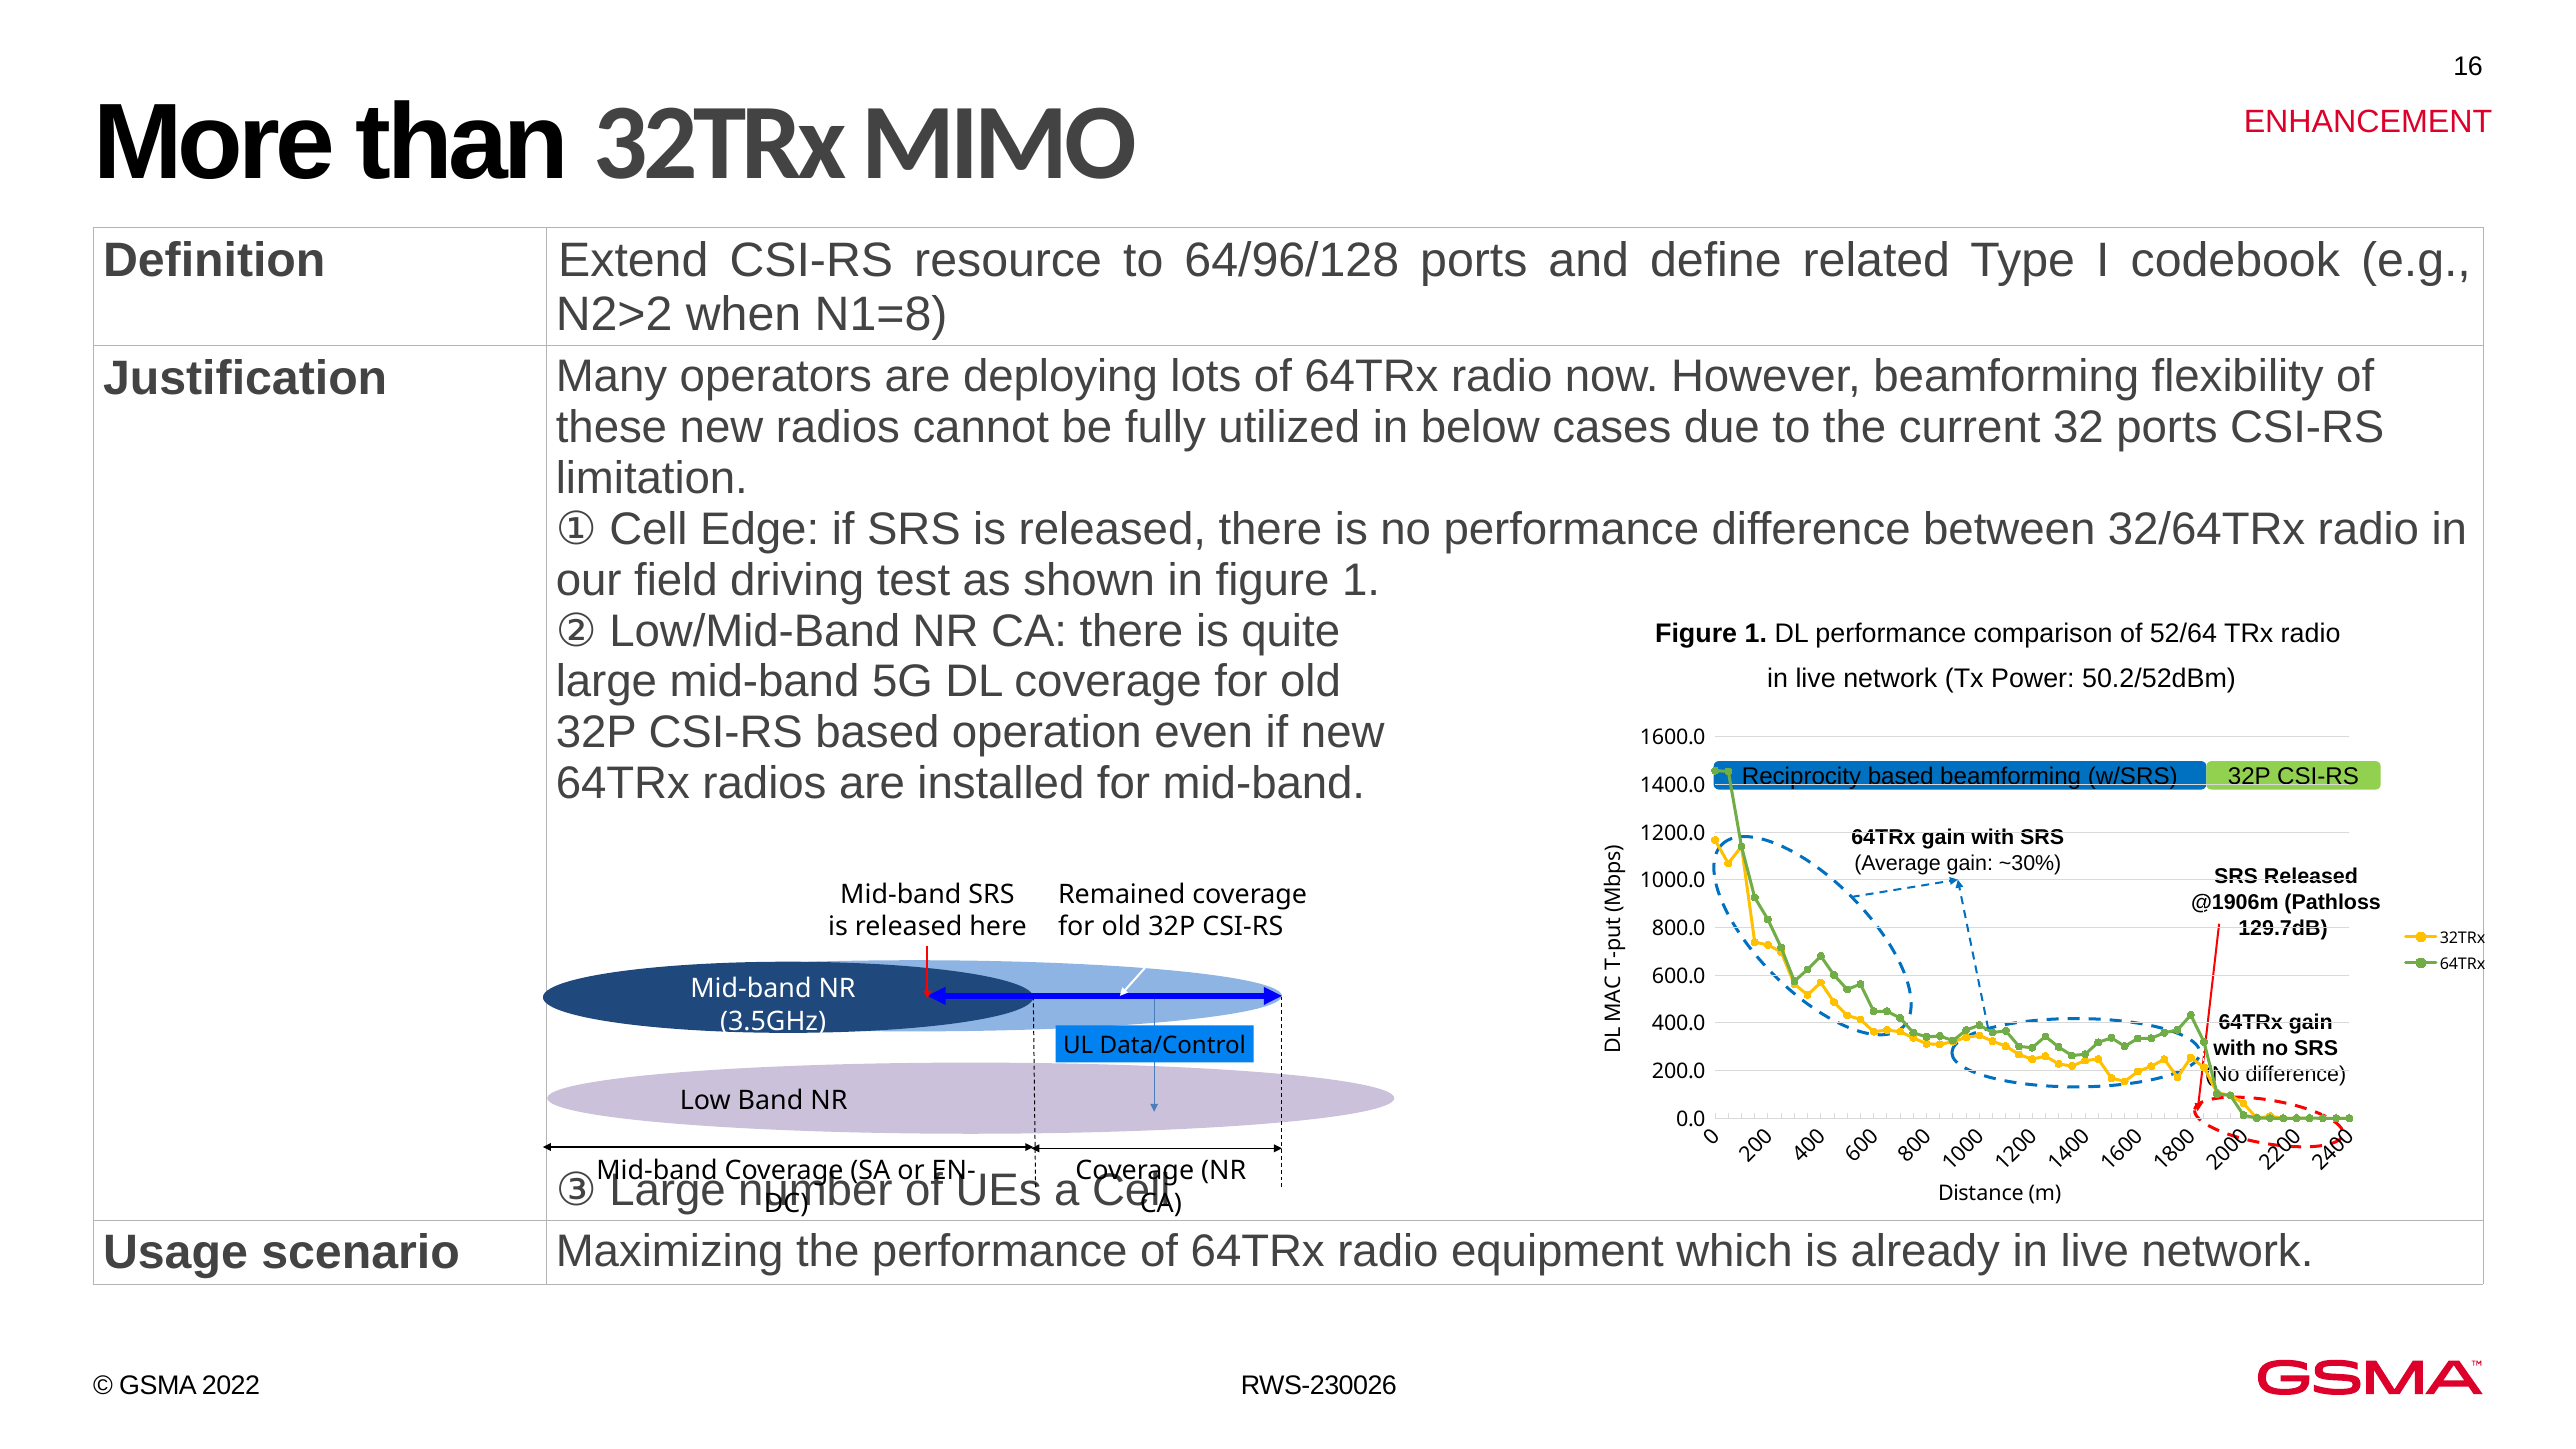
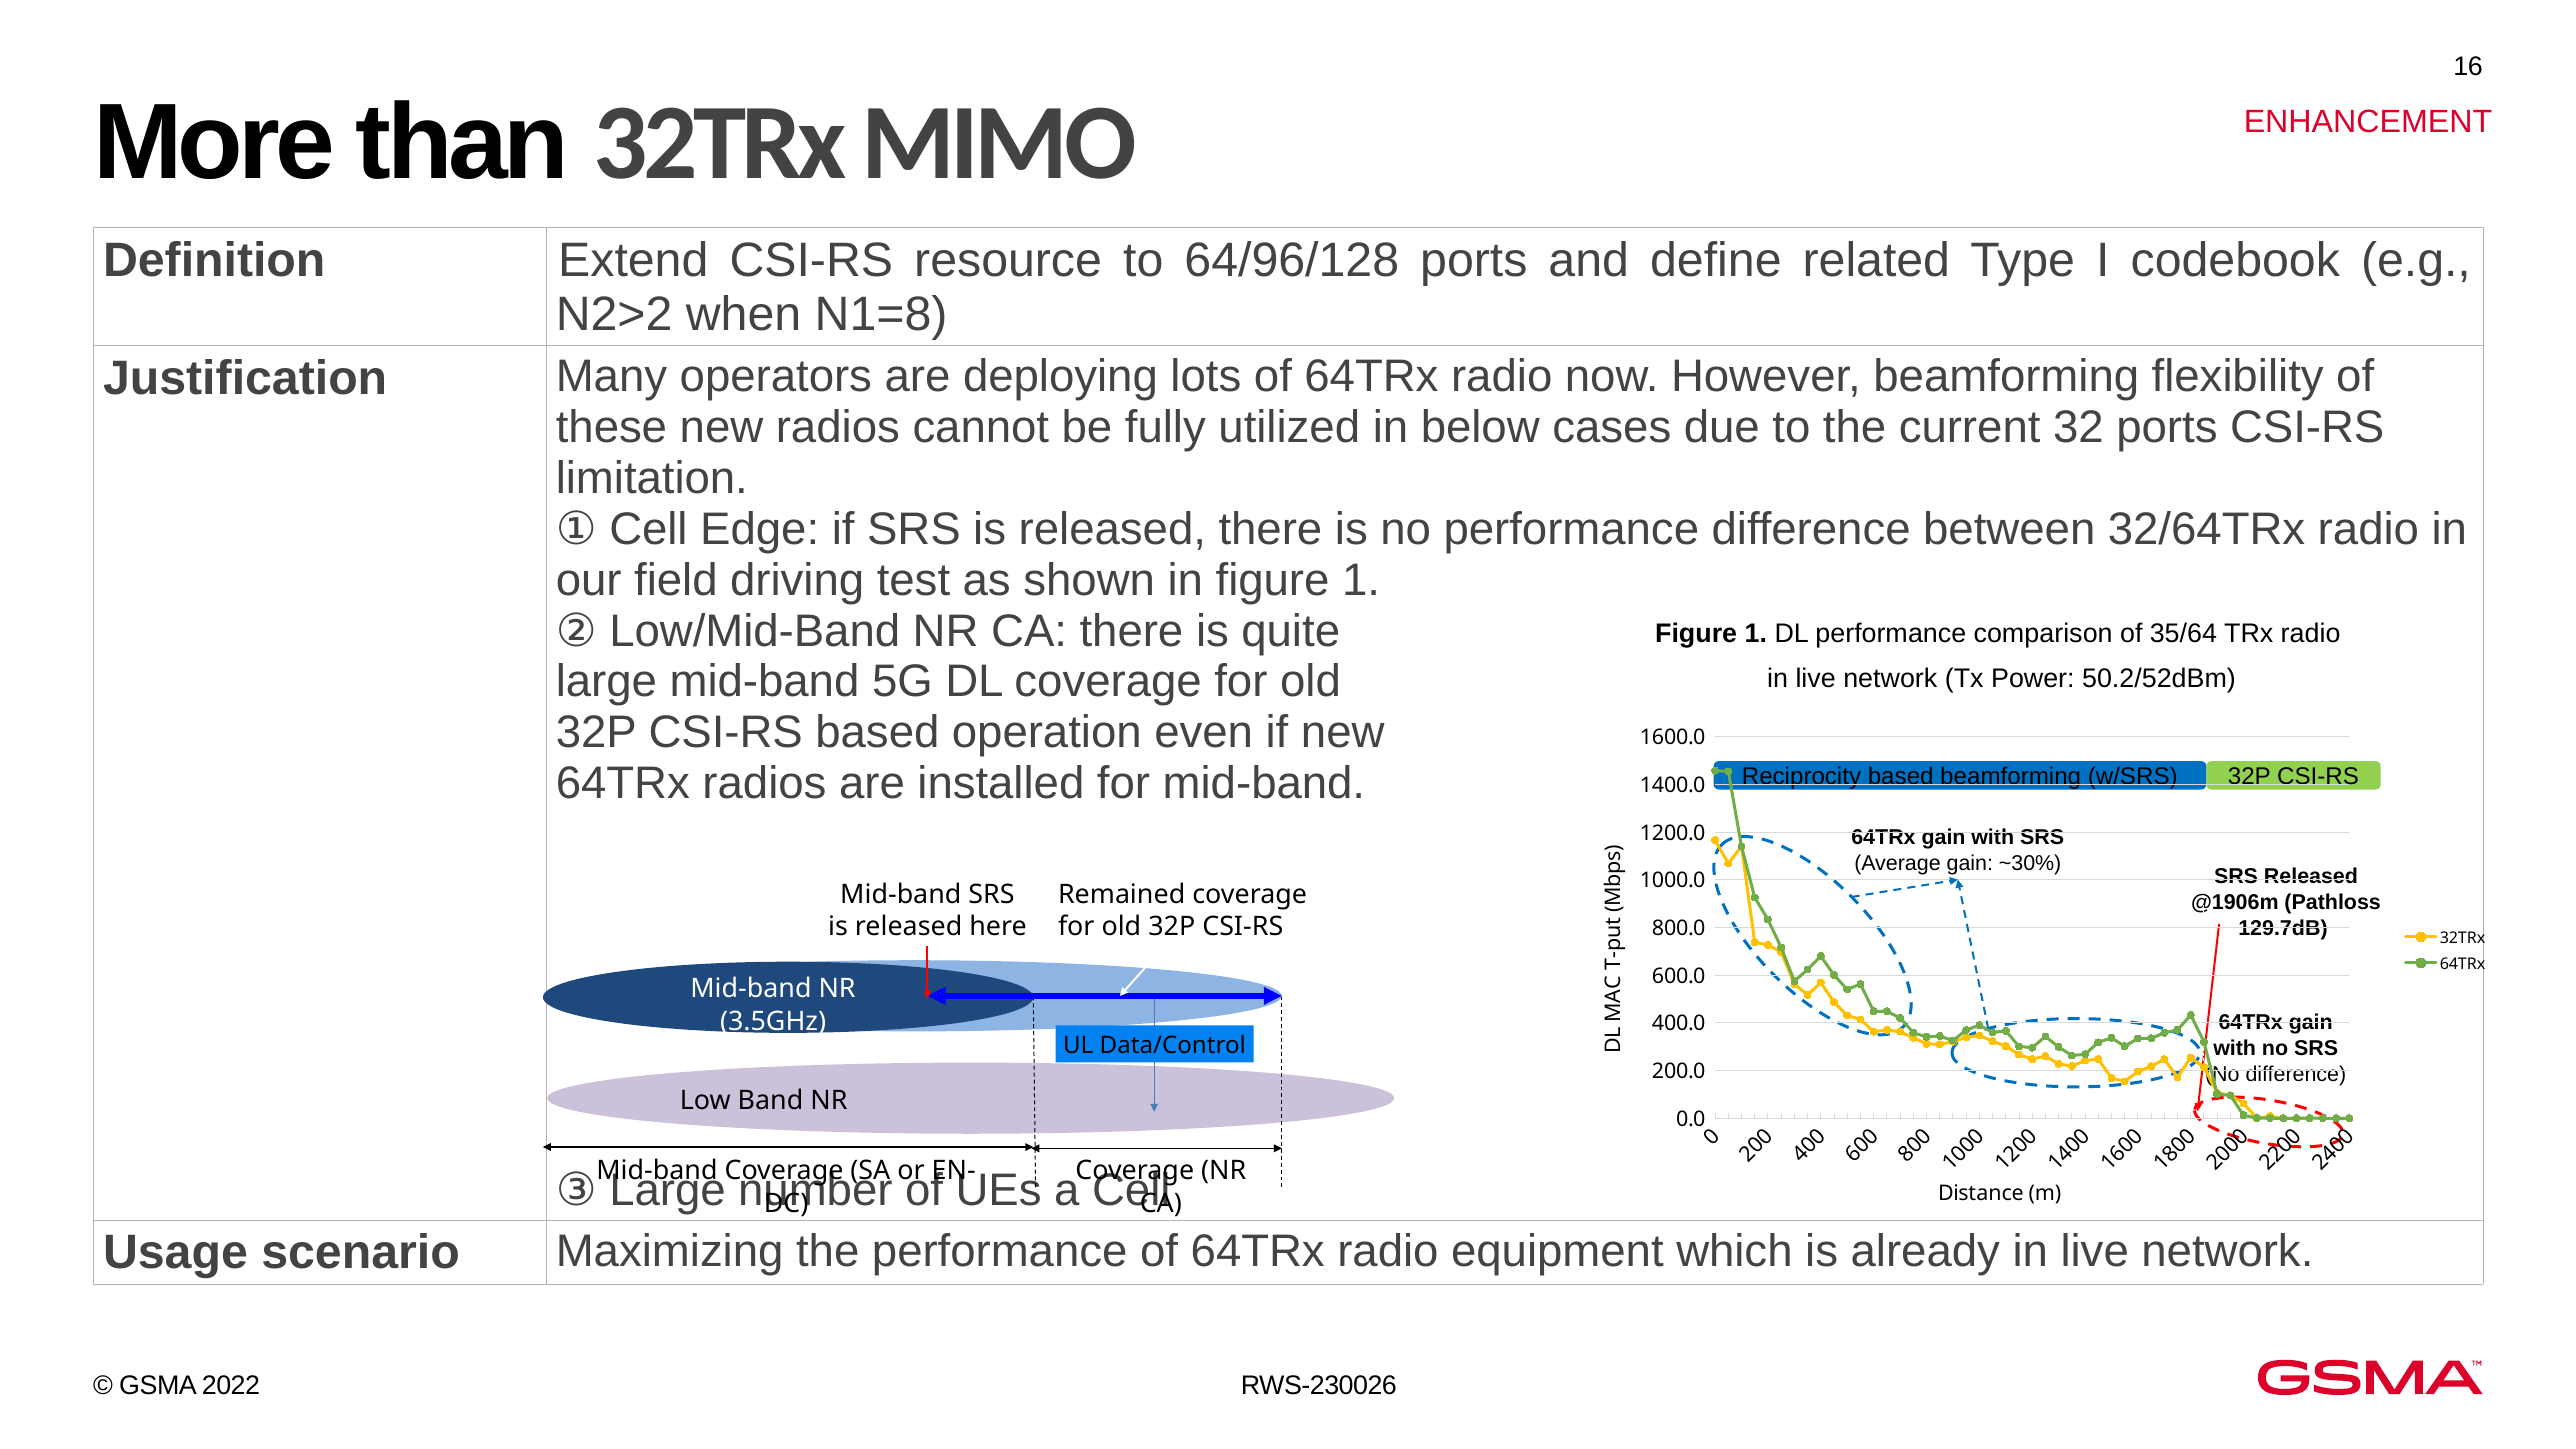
52/64: 52/64 -> 35/64
